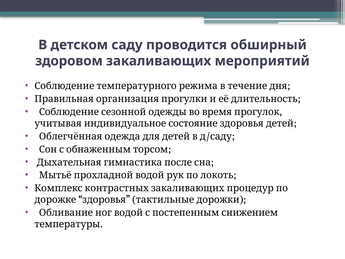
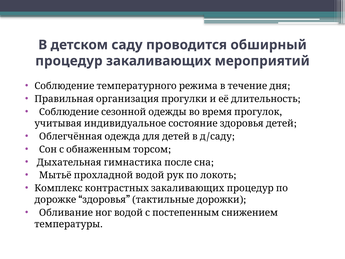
здоровом: здоровом -> процедур
